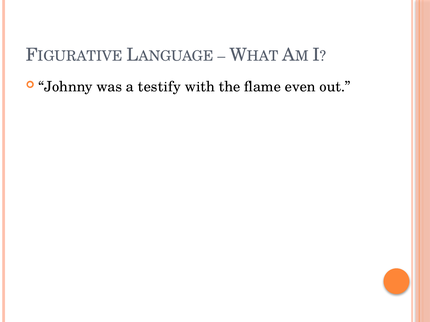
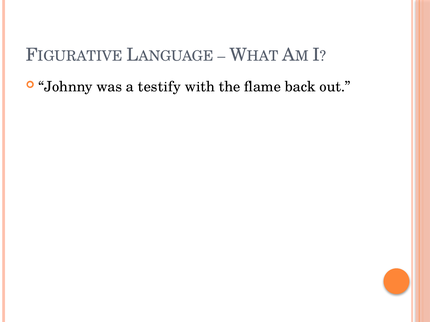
even: even -> back
